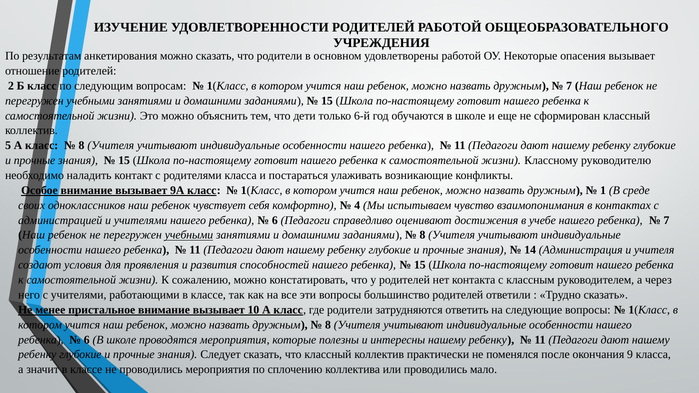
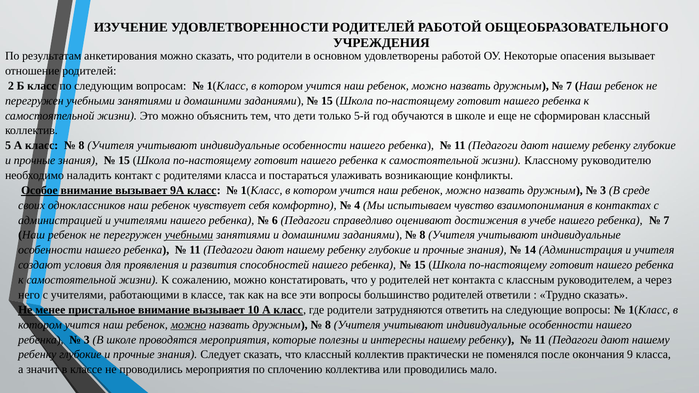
6-й: 6-й -> 5-й
1 at (603, 190): 1 -> 3
можно at (188, 325) underline: none -> present
6 at (87, 340): 6 -> 3
